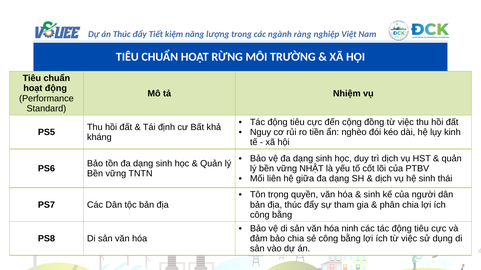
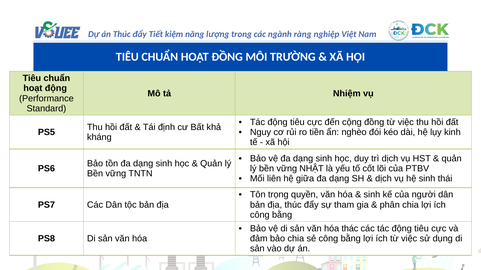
HOẠT RỪNG: RỪNG -> ĐỒNG
ninh: ninh -> thác
